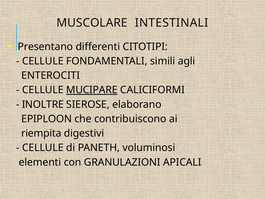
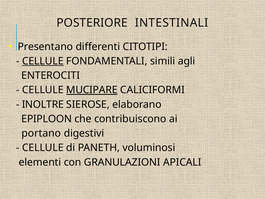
MUSCOLARE: MUSCOLARE -> POSTERIORE
CELLULE at (43, 61) underline: none -> present
riempita: riempita -> portano
